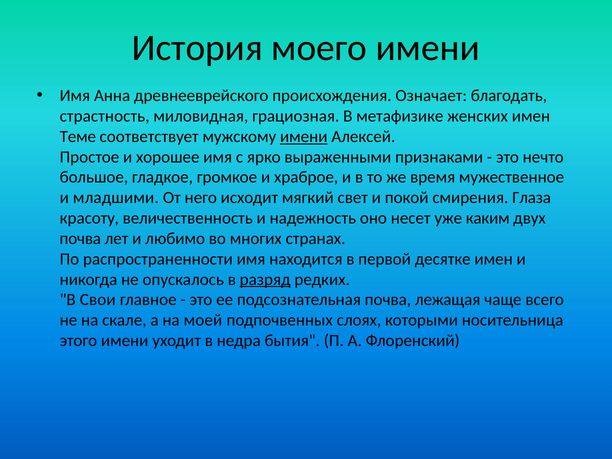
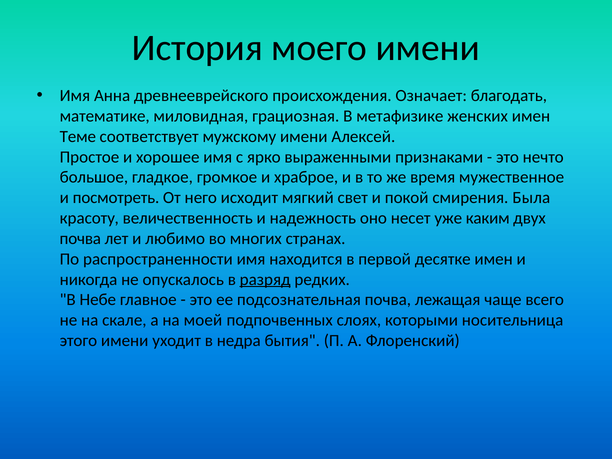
страстность: страстность -> математике
имени at (304, 137) underline: present -> none
младшими: младшими -> посмотреть
Глаза: Глаза -> Была
Свои: Свои -> Небе
